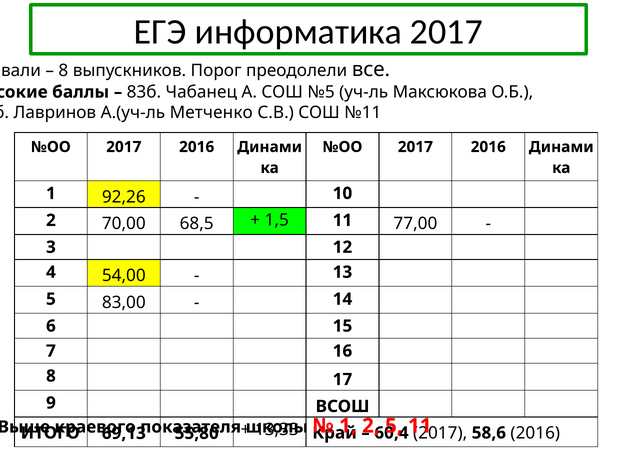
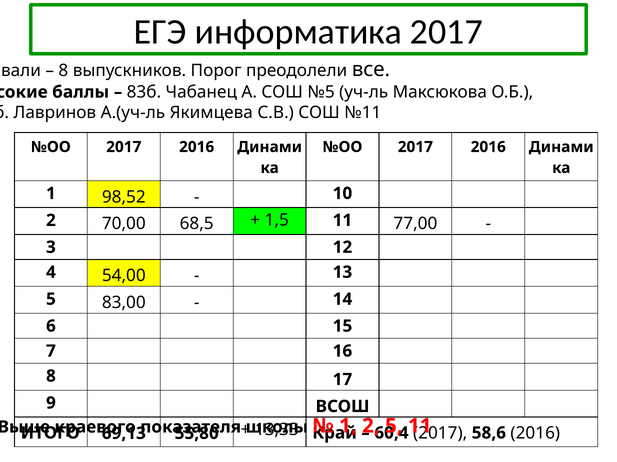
Метченко: Метченко -> Якимцева
92,26: 92,26 -> 98,52
